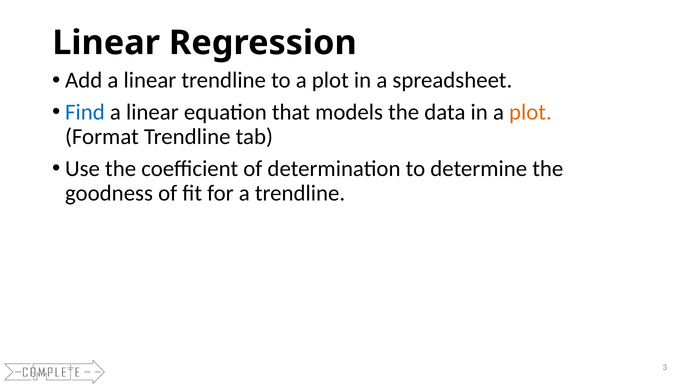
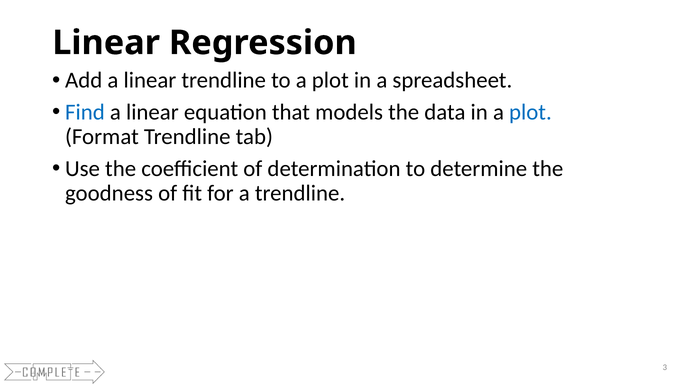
plot at (530, 112) colour: orange -> blue
